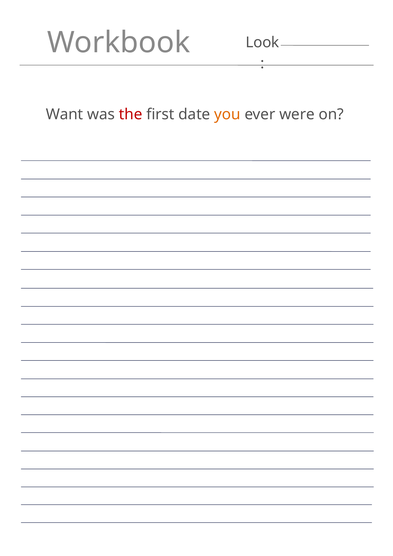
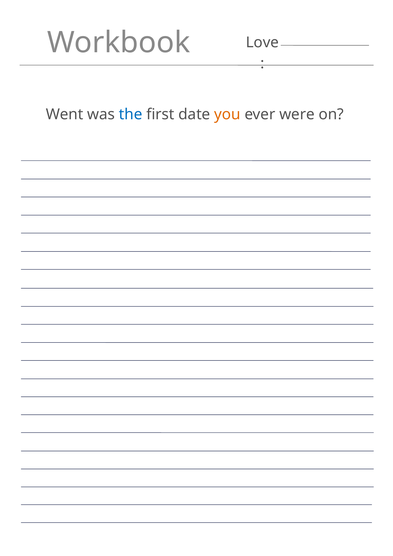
Look: Look -> Love
Want: Want -> Went
the colour: red -> blue
